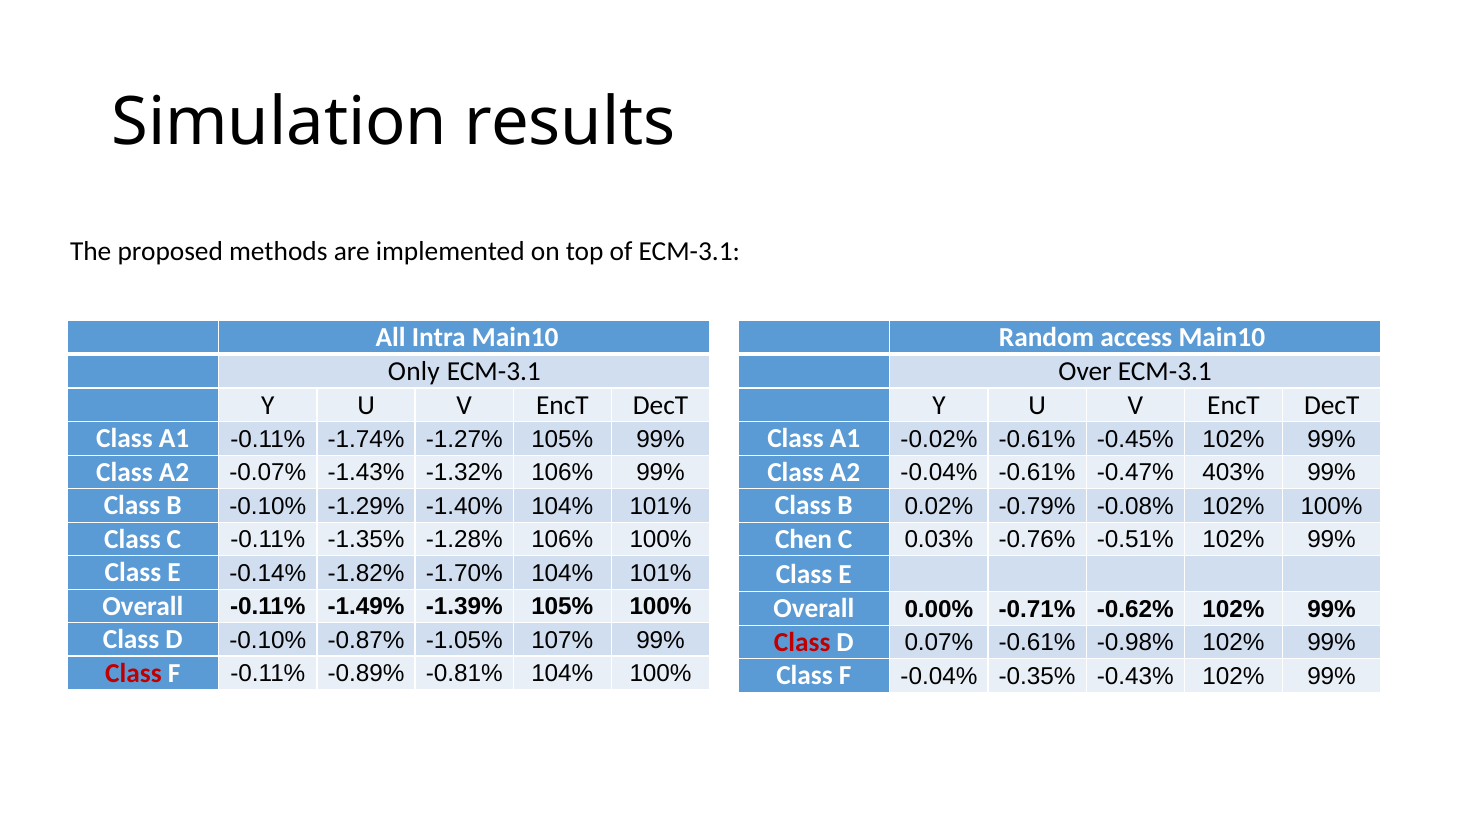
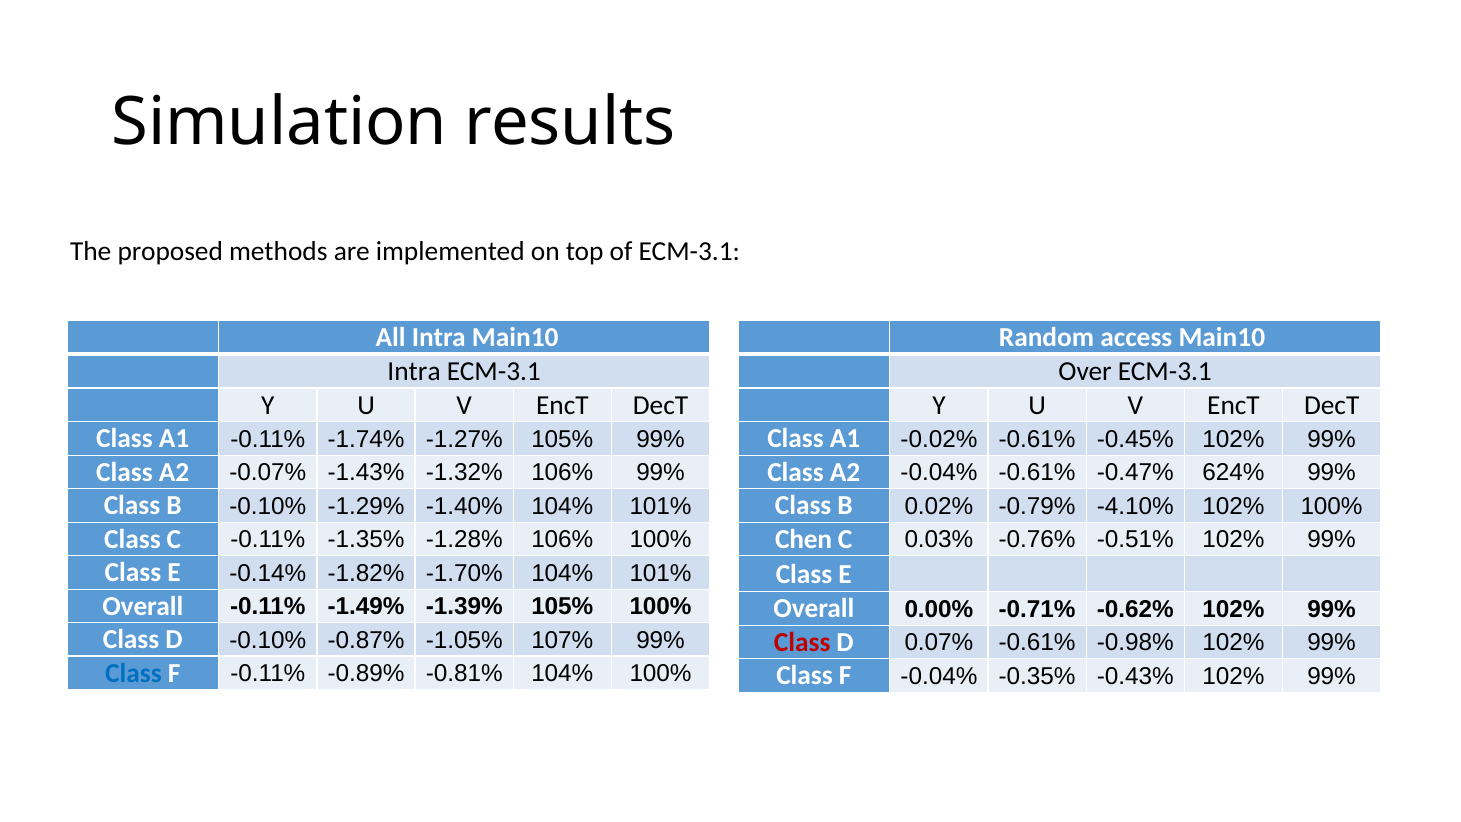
Only at (414, 371): Only -> Intra
403%: 403% -> 624%
-0.08%: -0.08% -> -4.10%
Class at (133, 673) colour: red -> blue
